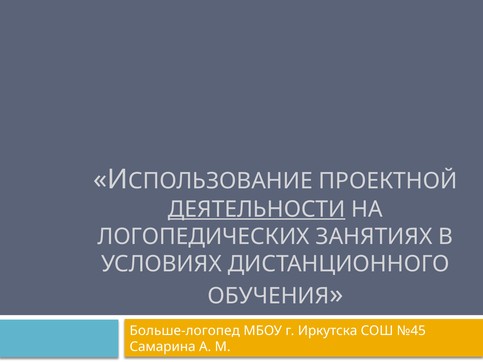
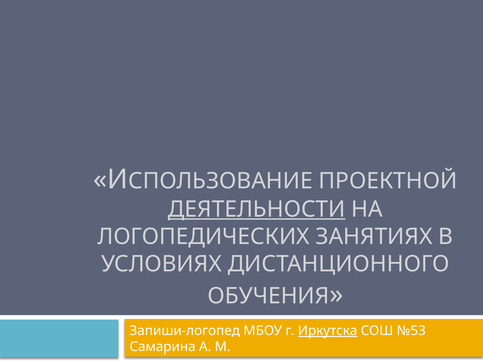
Больше-логопед: Больше-логопед -> Запиши-логопед
Иркутска underline: none -> present
№45: №45 -> №53
